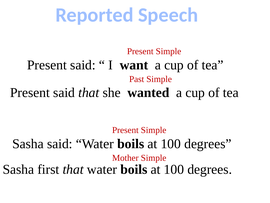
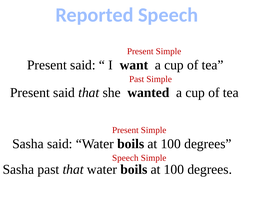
Mother at (125, 158): Mother -> Speech
Sasha first: first -> past
